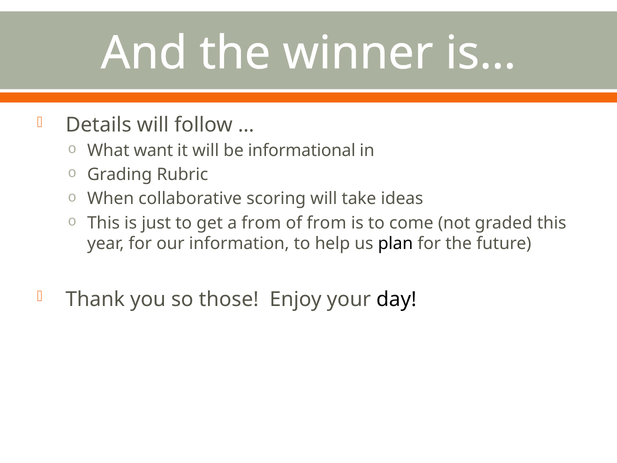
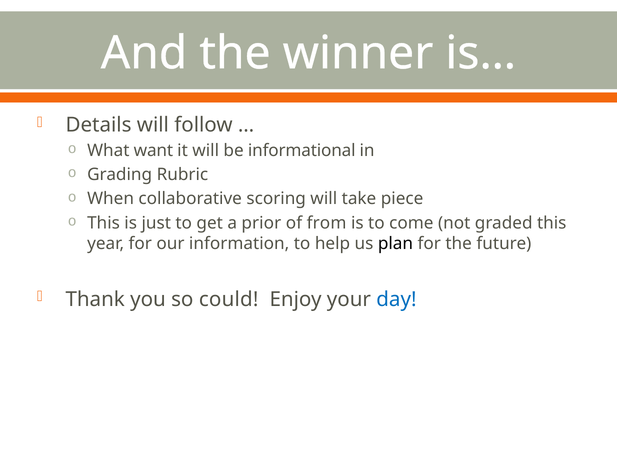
ideas: ideas -> piece
a from: from -> prior
those: those -> could
day colour: black -> blue
